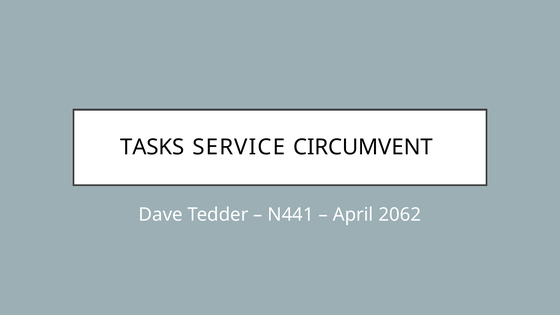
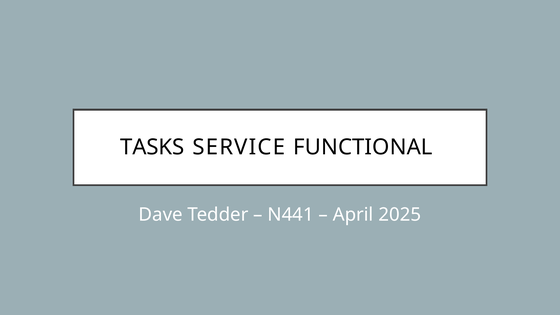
CIRCUMVENT: CIRCUMVENT -> FUNCTIONAL
2062: 2062 -> 2025
